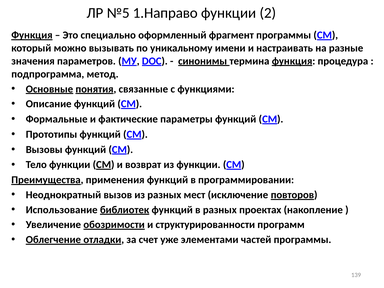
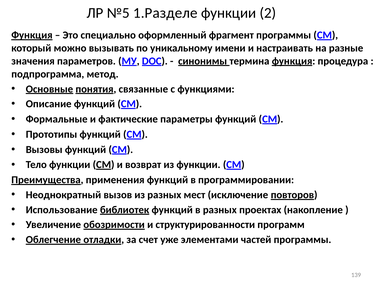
1.Направо: 1.Направо -> 1.Разделе
